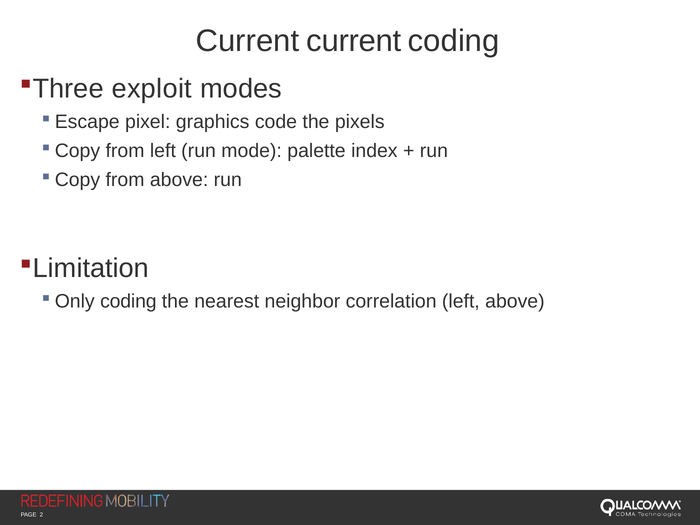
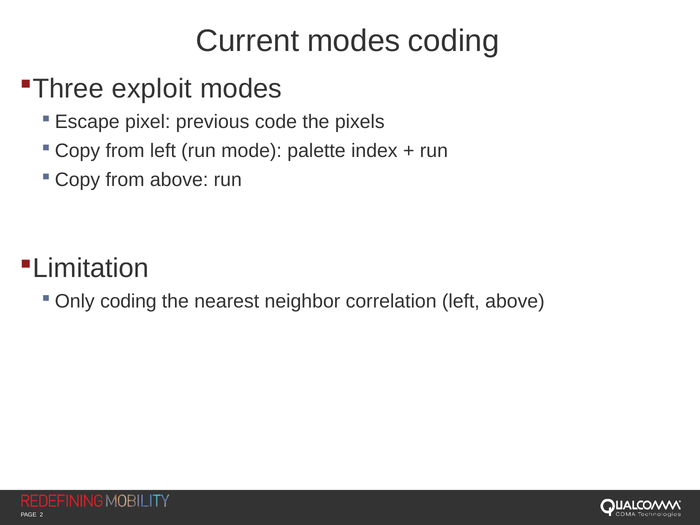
Current current: current -> modes
graphics: graphics -> previous
